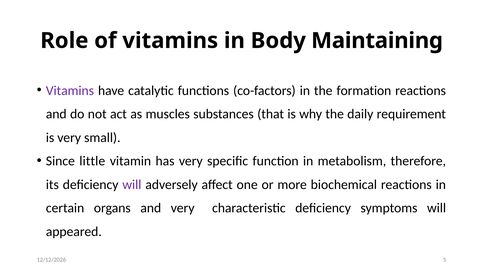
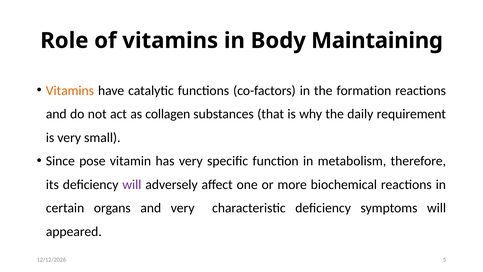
Vitamins at (70, 90) colour: purple -> orange
muscles: muscles -> collagen
little: little -> pose
